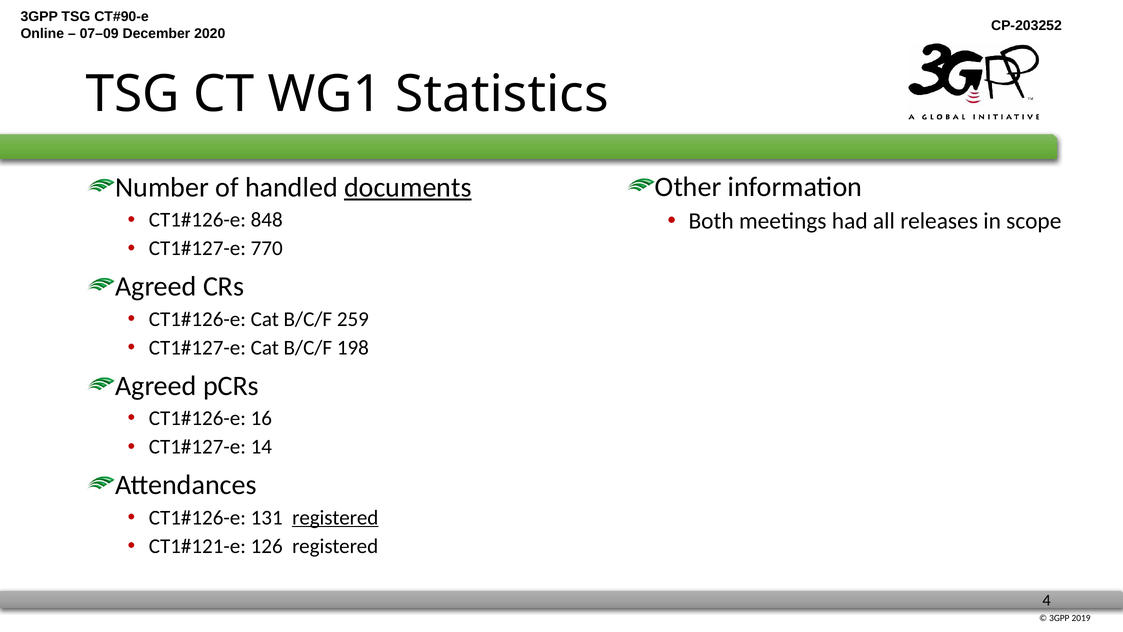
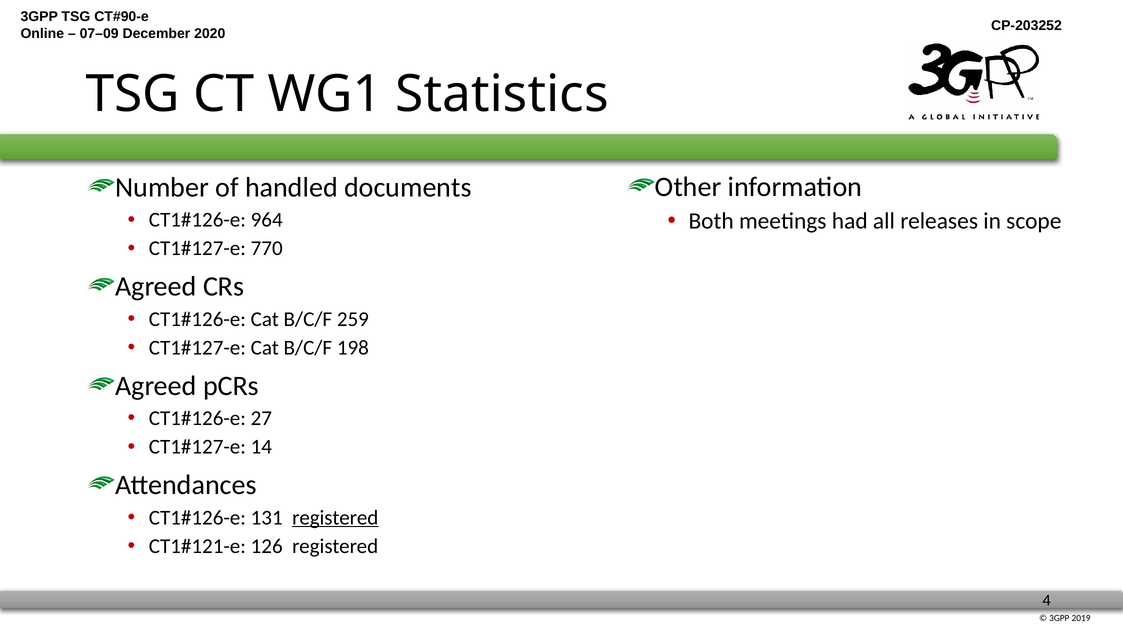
documents underline: present -> none
848: 848 -> 964
16: 16 -> 27
